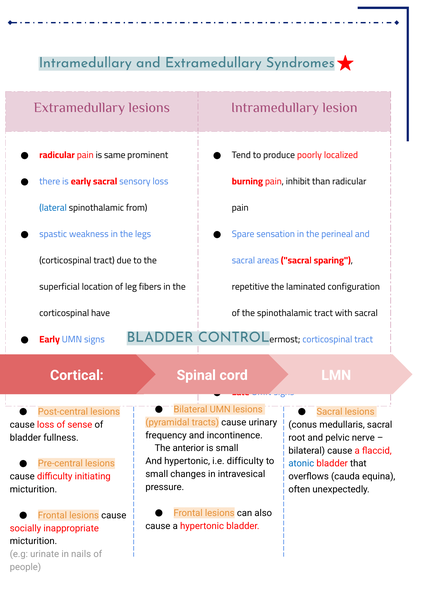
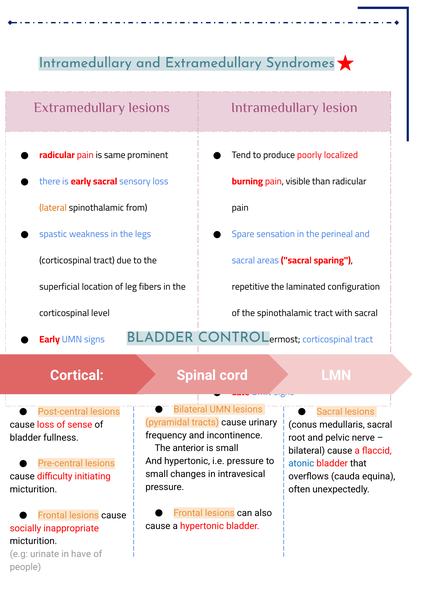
inhibit: inhibit -> visible
lateral colour: blue -> orange
have: have -> level
i.e difficulty: difficulty -> pressure
nails: nails -> have
